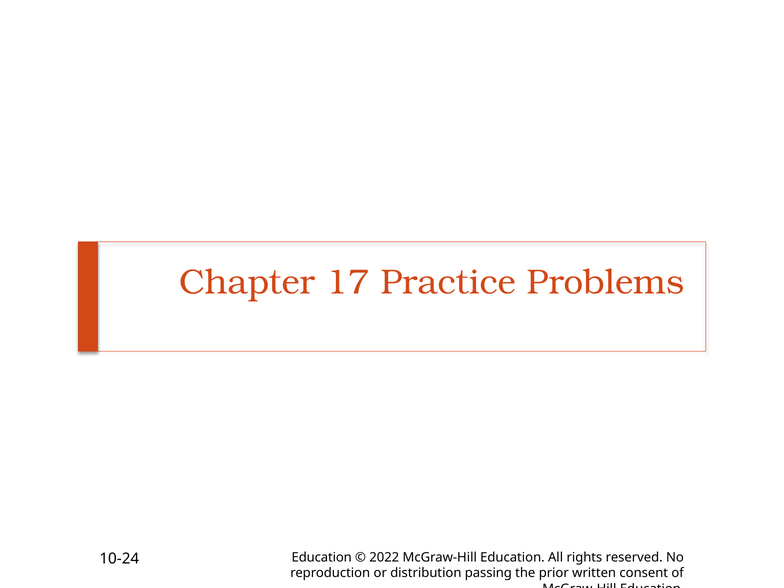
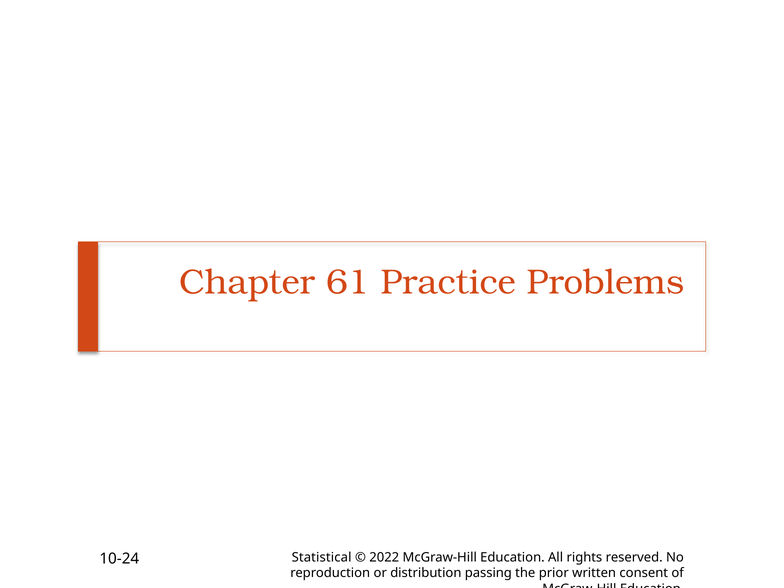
17: 17 -> 61
Education at (322, 557): Education -> Statistical
